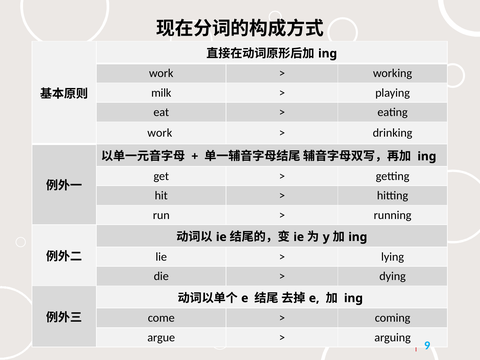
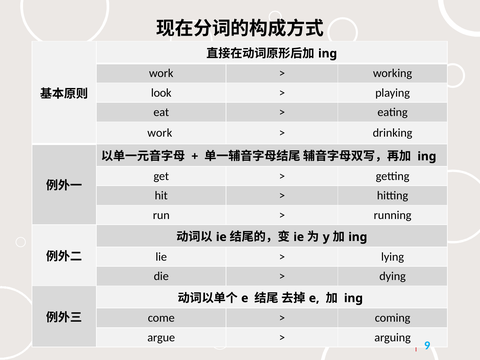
milk: milk -> look
